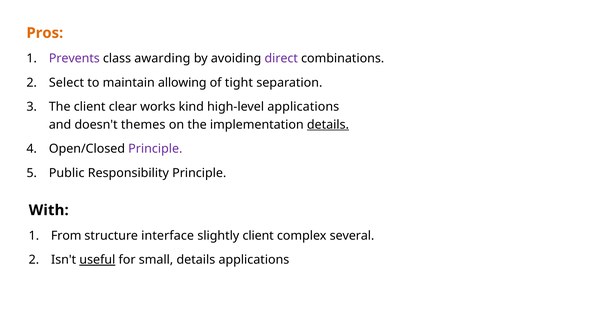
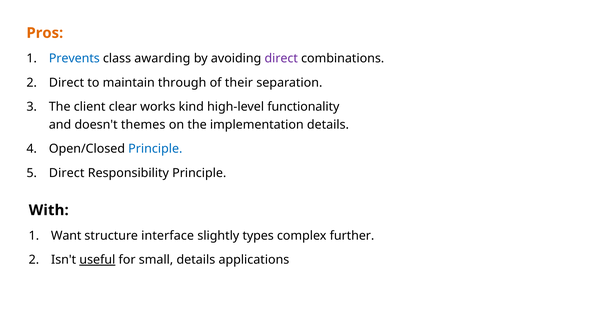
Prevents colour: purple -> blue
Select at (66, 83): Select -> Direct
allowing: allowing -> through
tight: tight -> their
high-level applications: applications -> functionality
details at (328, 125) underline: present -> none
Principle at (155, 149) colour: purple -> blue
Public at (67, 173): Public -> Direct
From: From -> Want
slightly client: client -> types
several: several -> further
